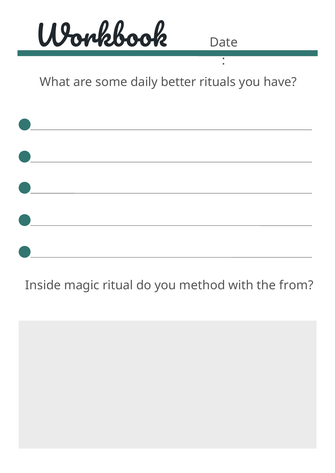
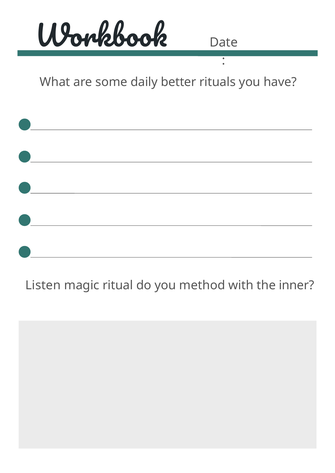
Inside: Inside -> Listen
from: from -> inner
